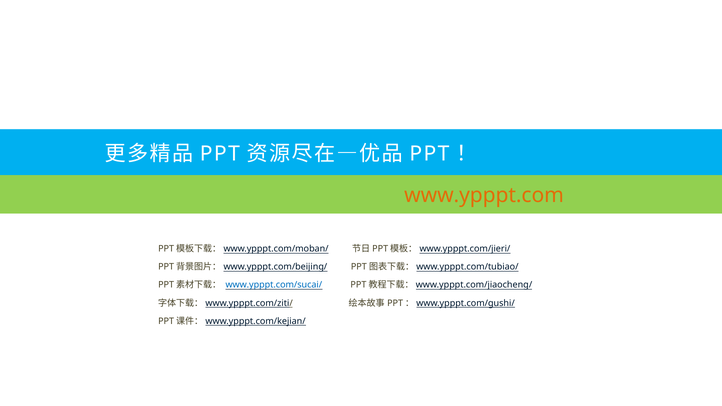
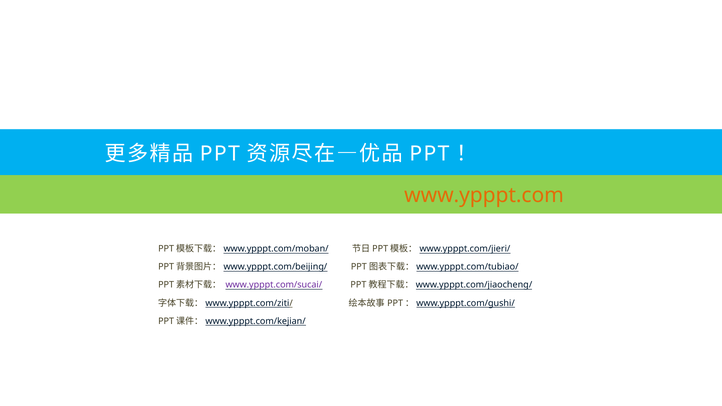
www.ypppt.com/sucai/ colour: blue -> purple
